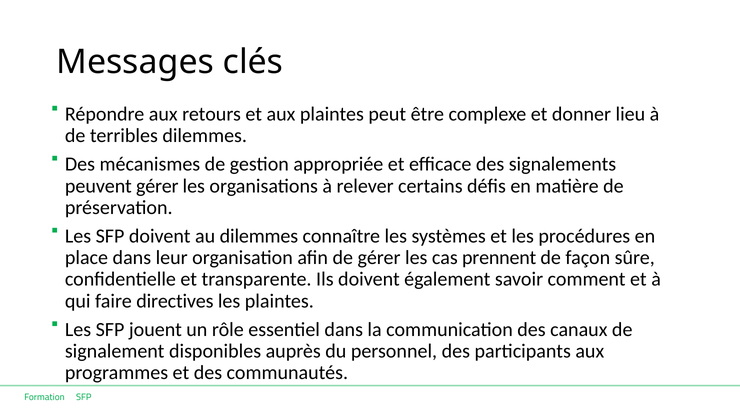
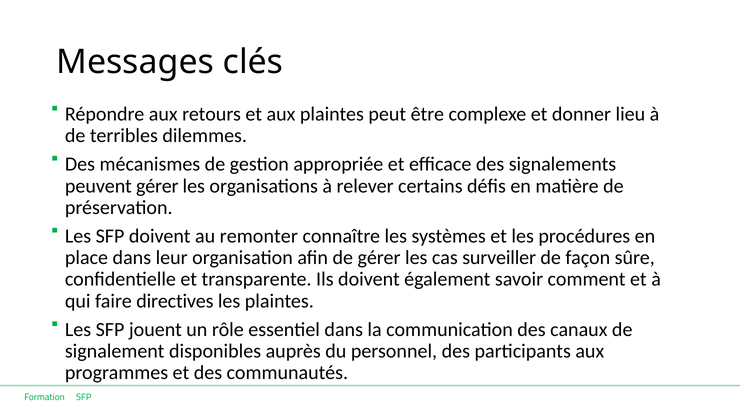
au dilemmes: dilemmes -> remonter
prennent: prennent -> surveiller
